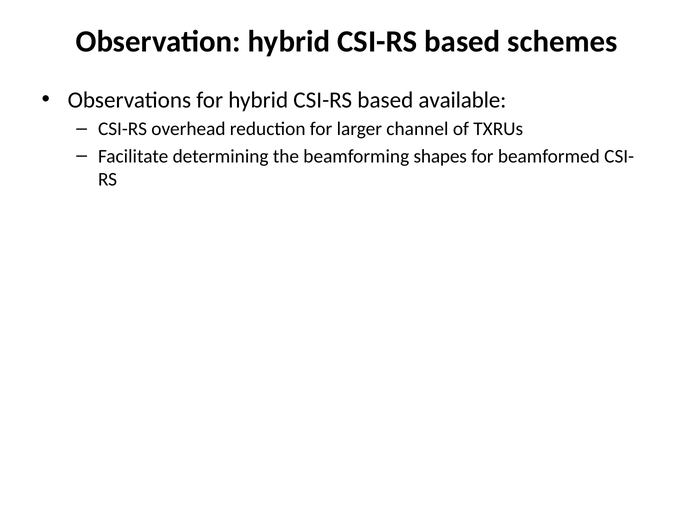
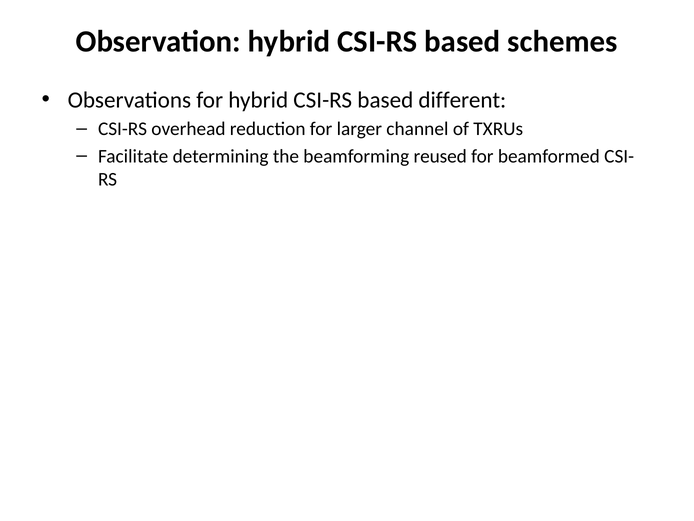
available: available -> different
shapes: shapes -> reused
